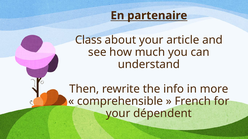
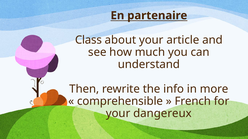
dépendent: dépendent -> dangereux
